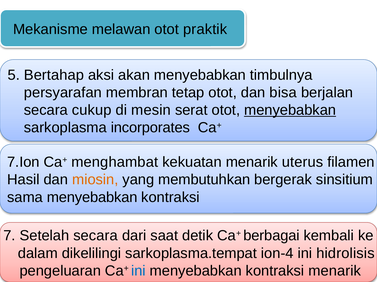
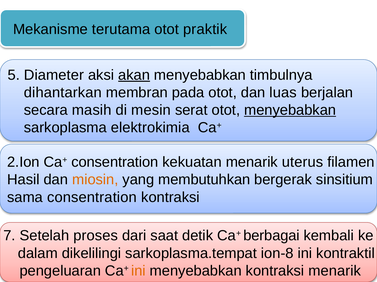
melawan: melawan -> terutama
Bertahap: Bertahap -> Diameter
akan underline: none -> present
persyarafan: persyarafan -> dihantarkan
tetap: tetap -> pada
bisa: bisa -> luas
cukup: cukup -> masih
incorporates: incorporates -> elektrokimia
7.Ion: 7.Ion -> 2.Ion
Ca+ menghambat: menghambat -> consentration
sama menyebabkan: menyebabkan -> consentration
Setelah secara: secara -> proses
ion-4: ion-4 -> ion-8
hidrolisis: hidrolisis -> kontraktil
ini at (138, 271) colour: blue -> orange
